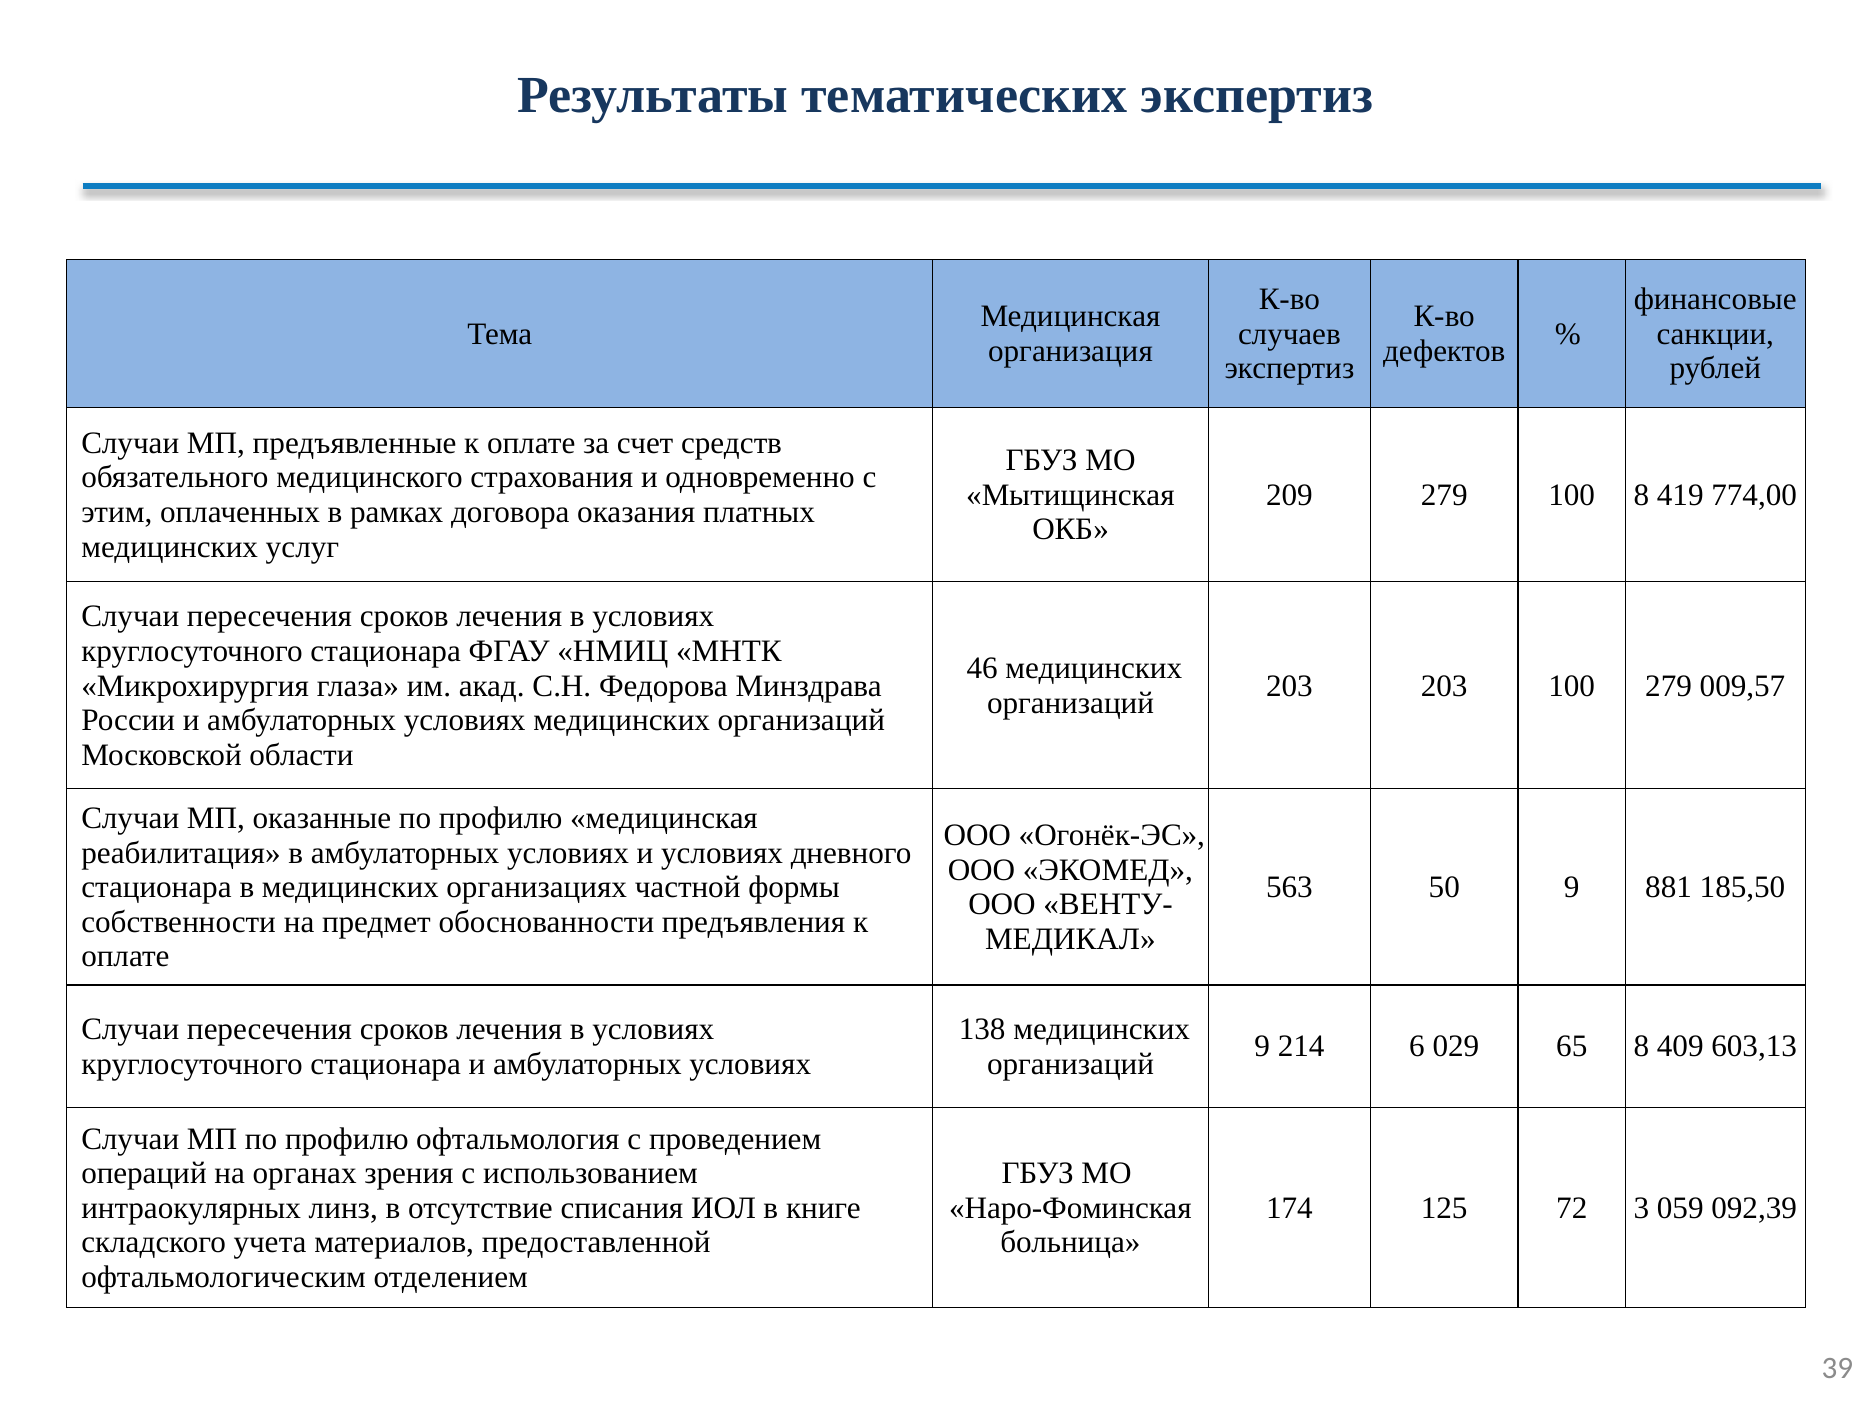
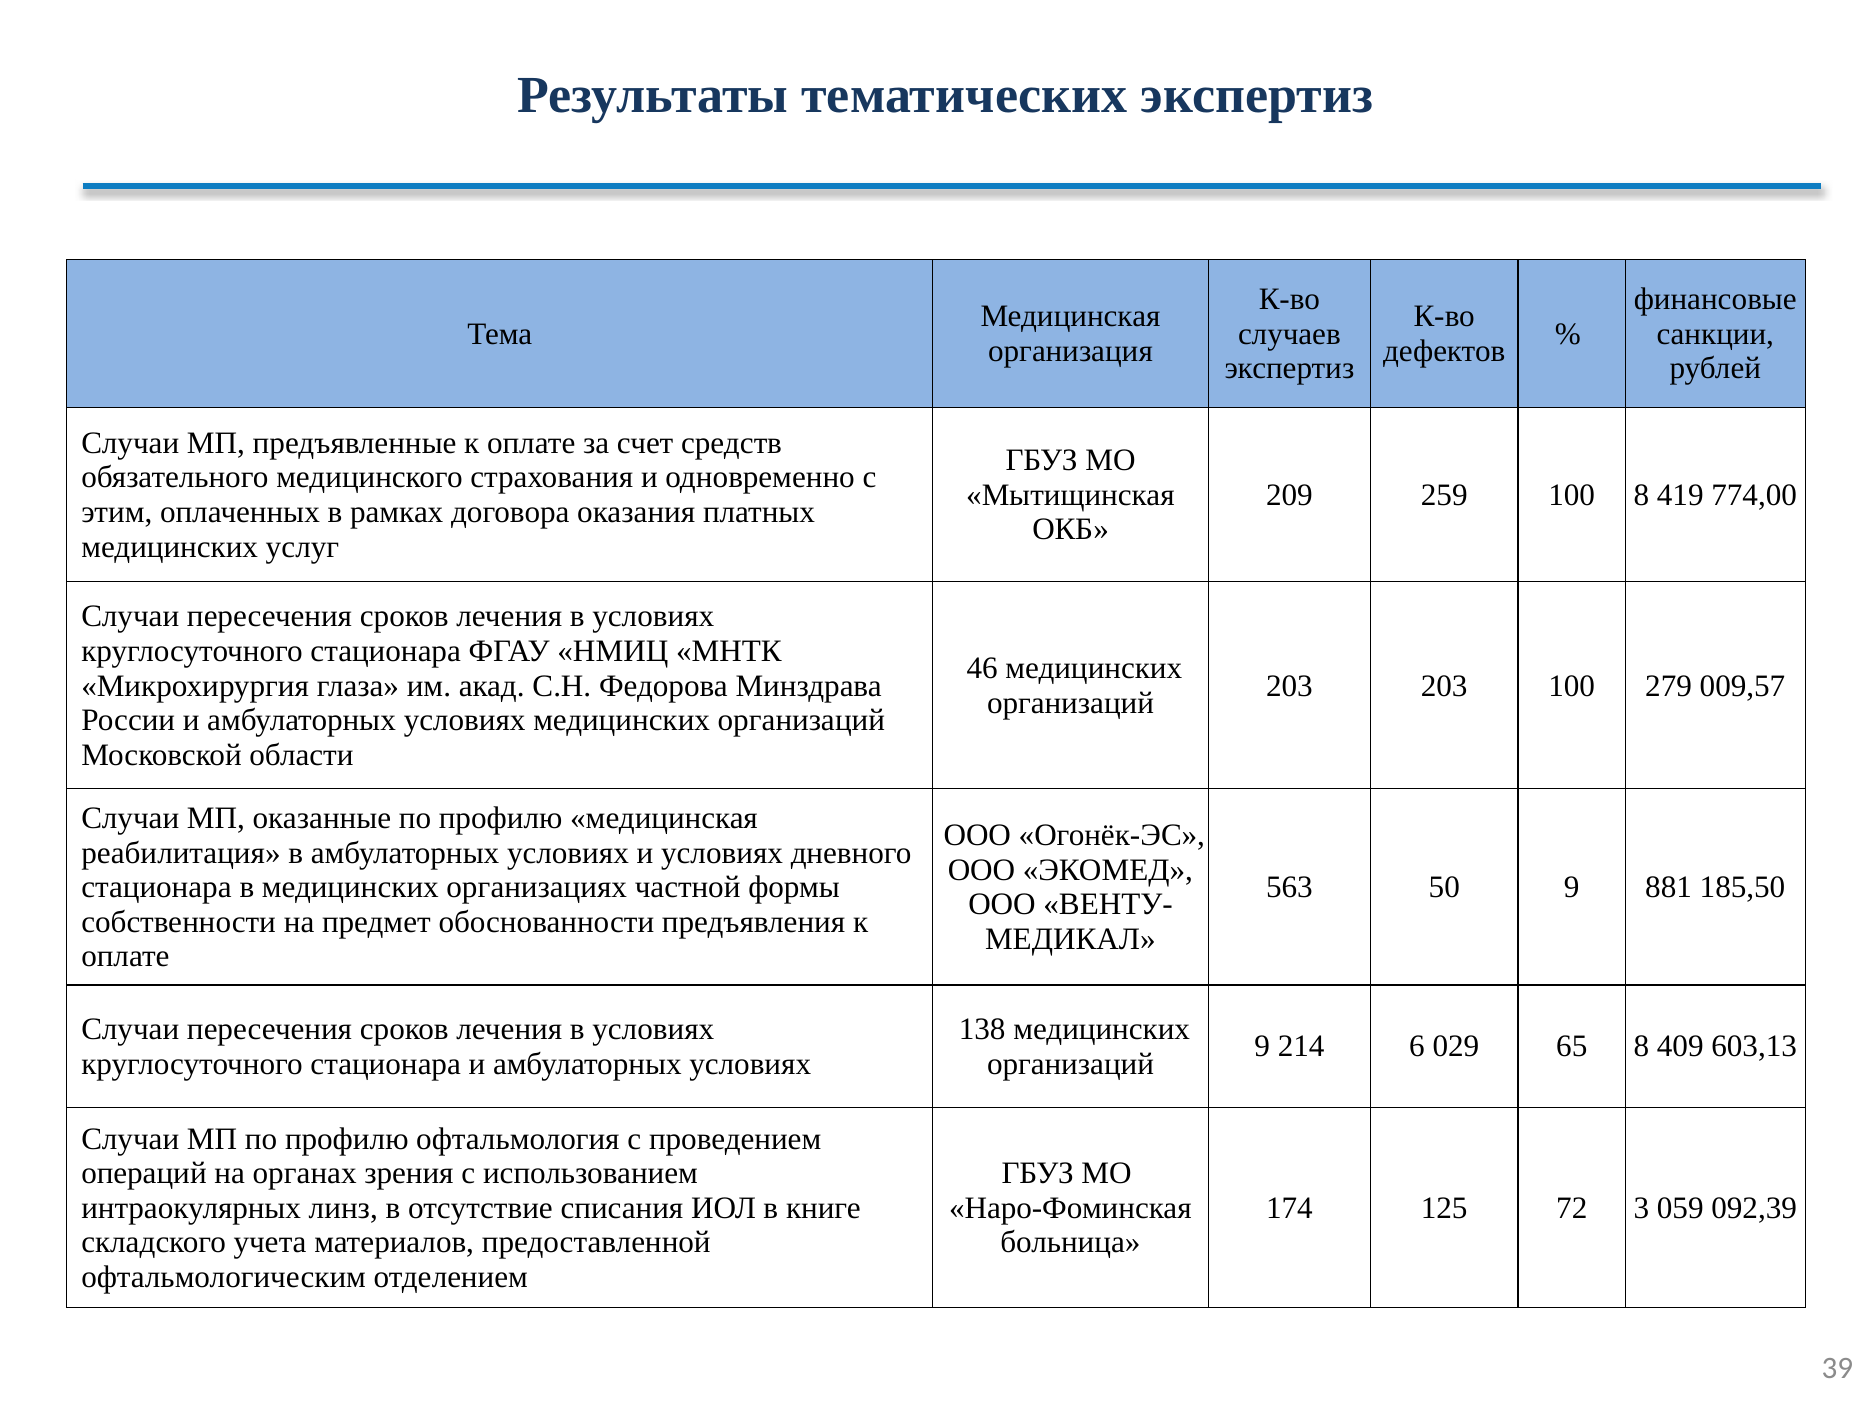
209 279: 279 -> 259
